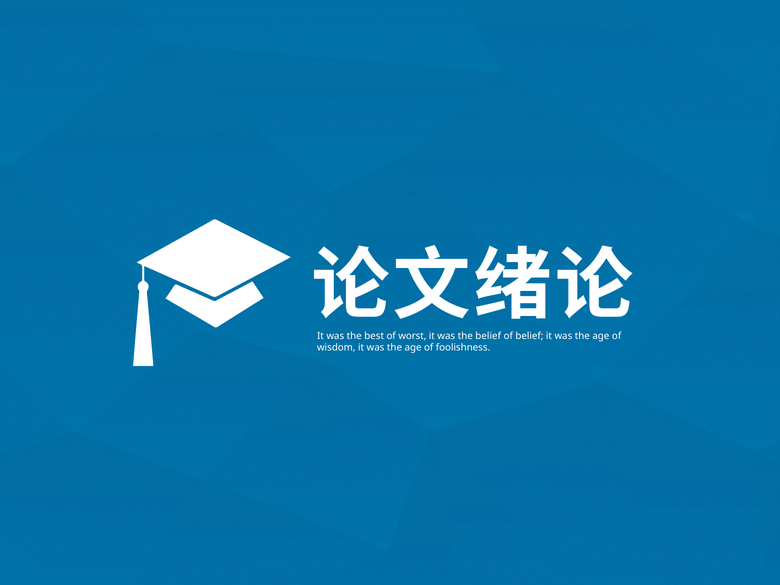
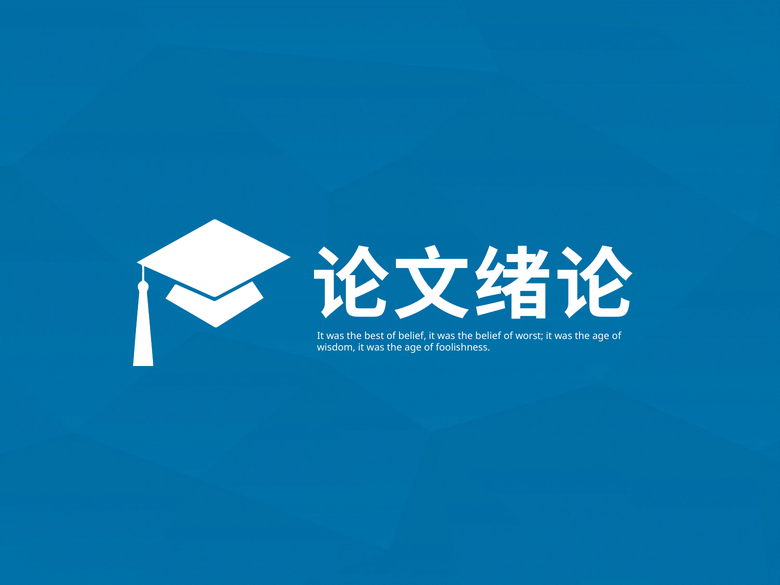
of worst: worst -> belief
of belief: belief -> worst
